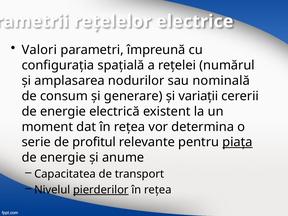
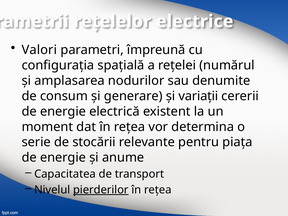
nominală: nominală -> denumite
profitul: profitul -> stocării
piaţa underline: present -> none
